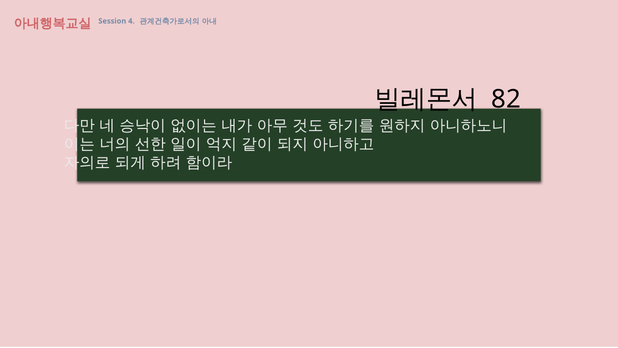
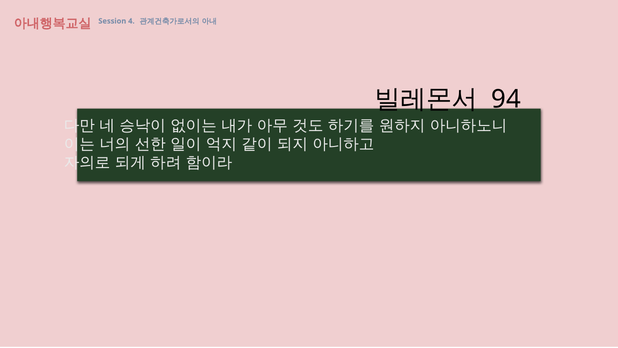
82: 82 -> 94
